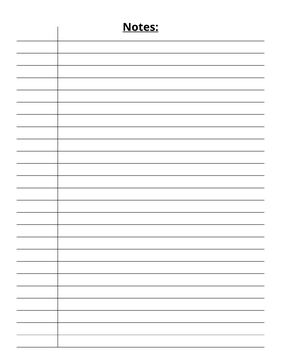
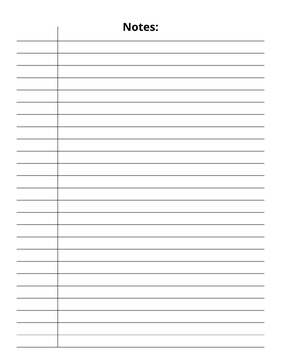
Notes underline: present -> none
